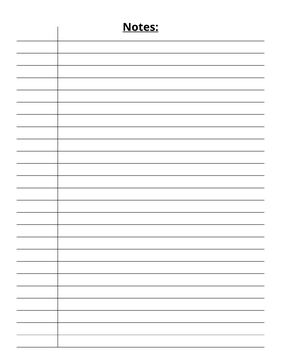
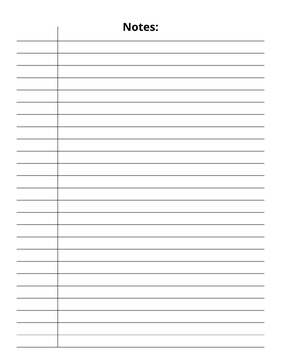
Notes underline: present -> none
